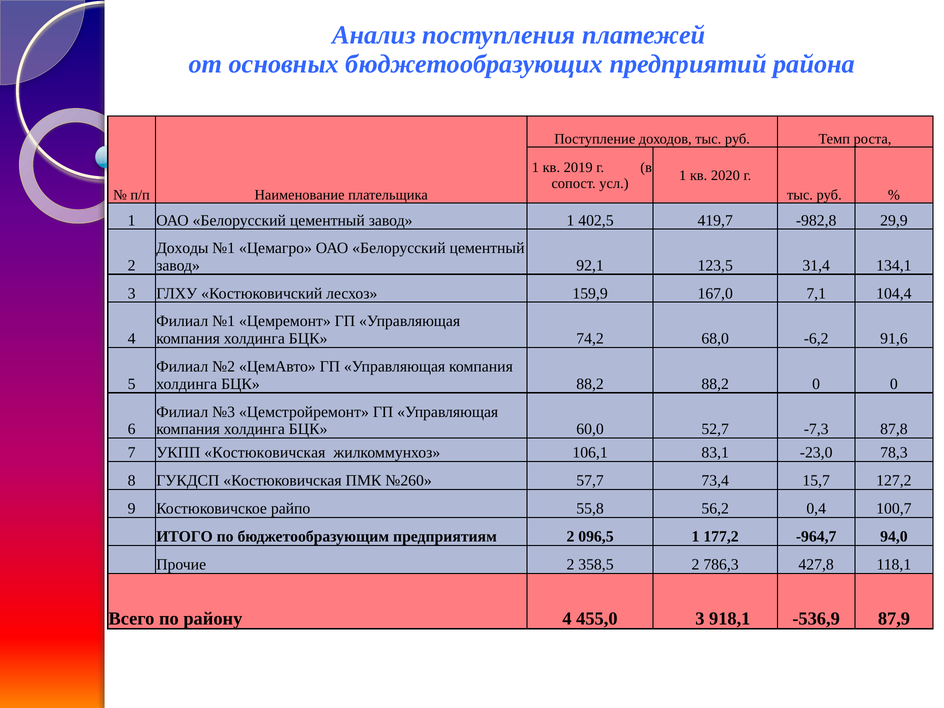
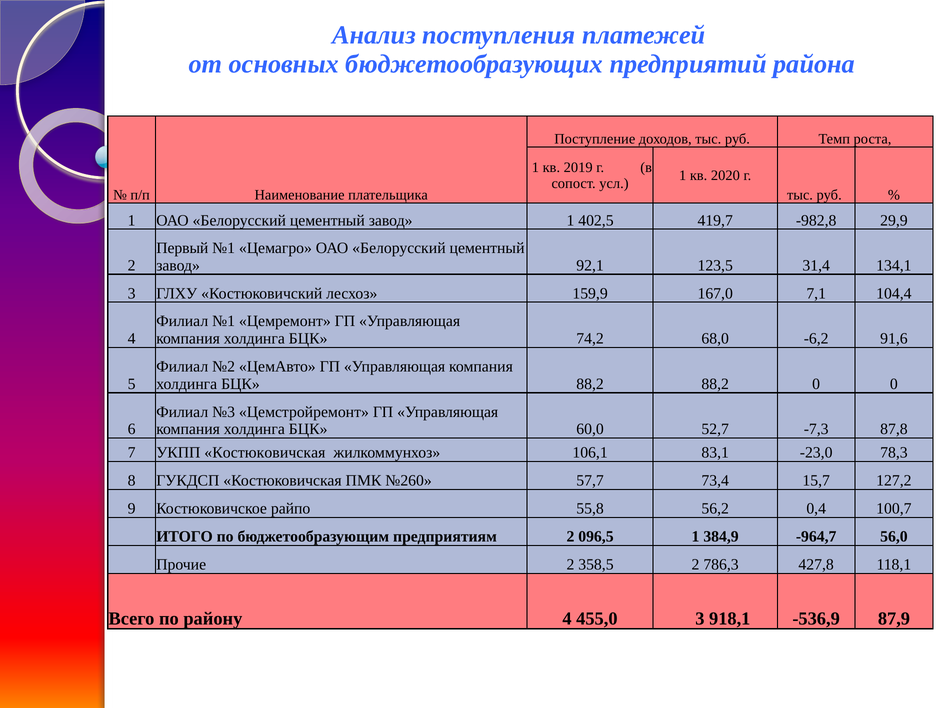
Доходы: Доходы -> Первый
177,2: 177,2 -> 384,9
94,0: 94,0 -> 56,0
